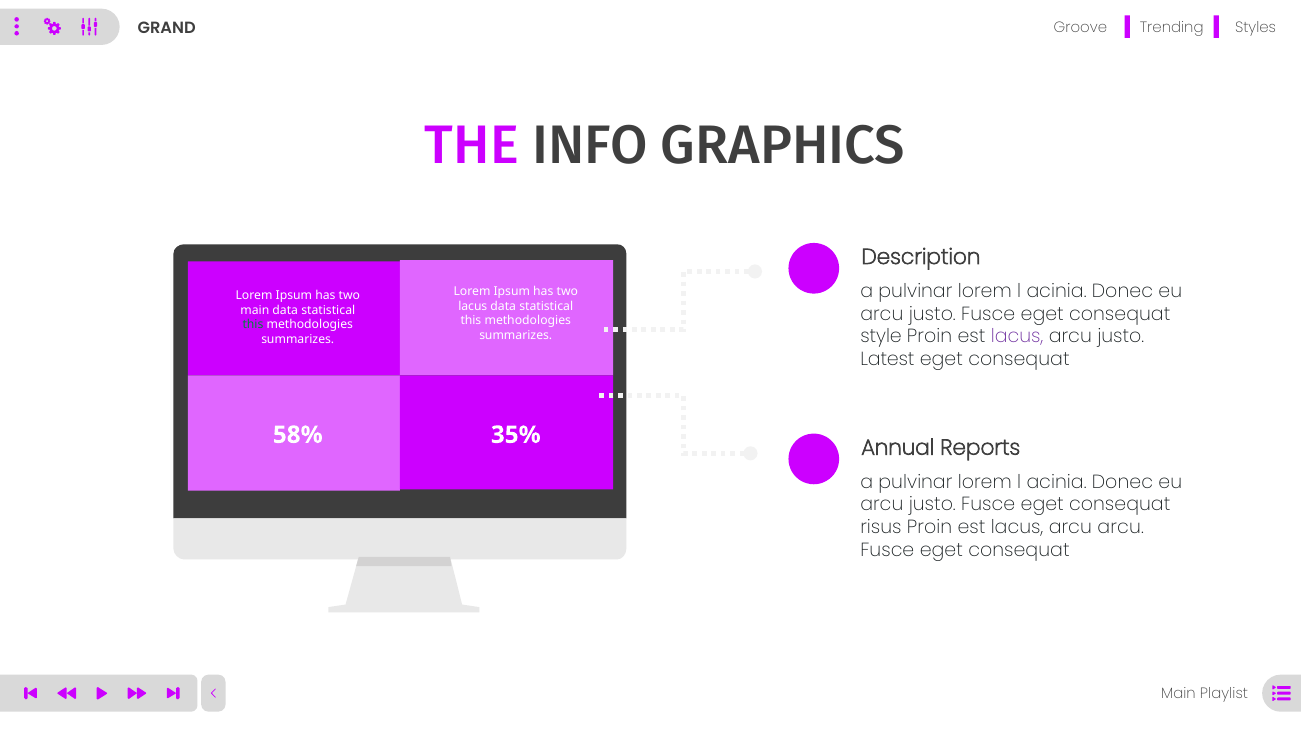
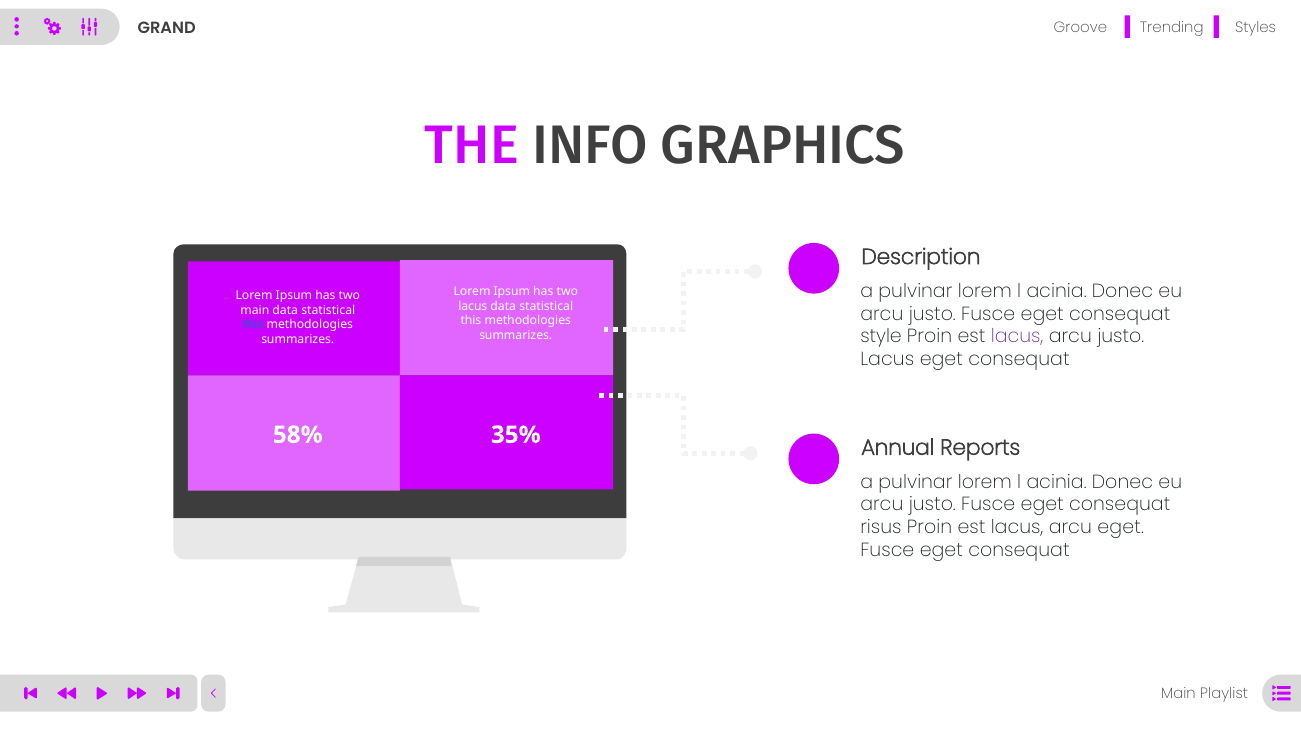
this at (253, 325) colour: green -> blue
Latest at (887, 359): Latest -> Lacus
arcu arcu: arcu -> eget
